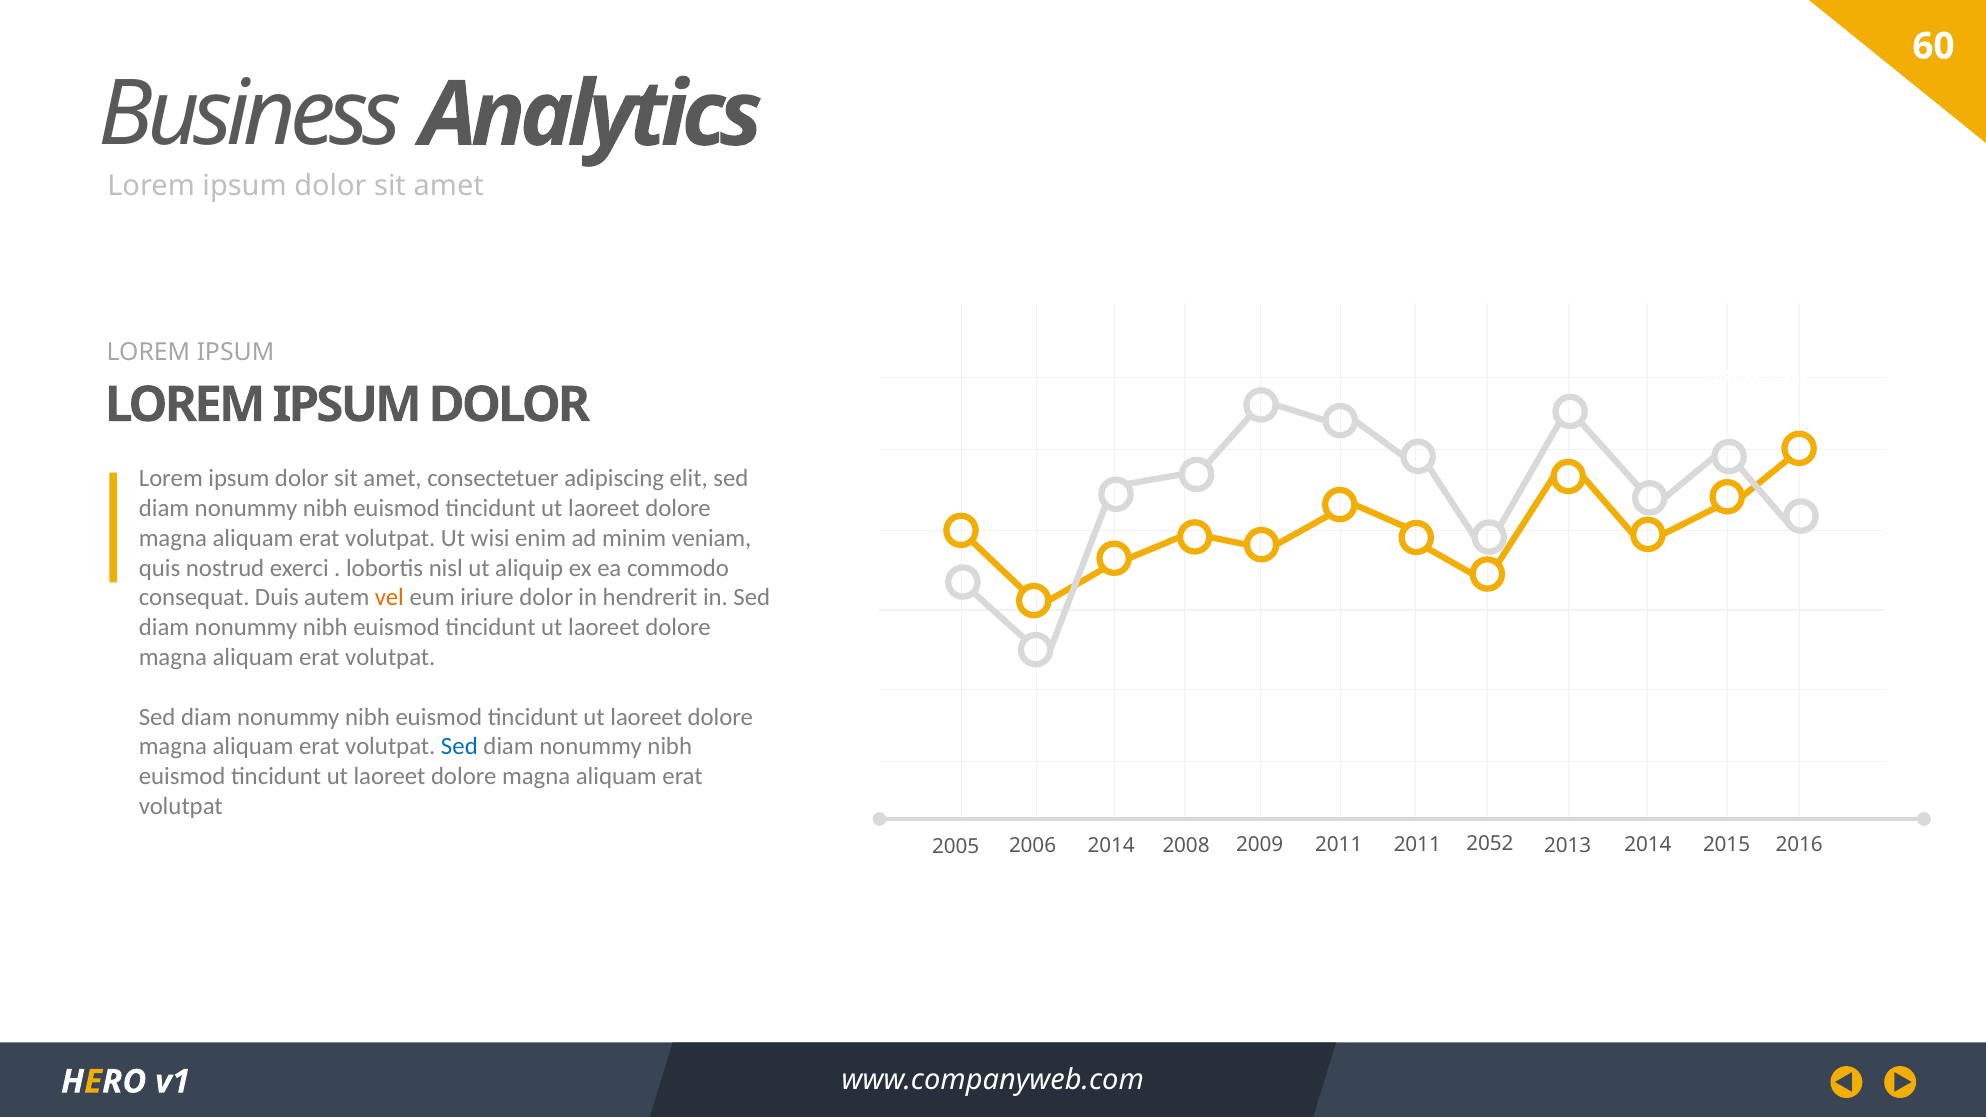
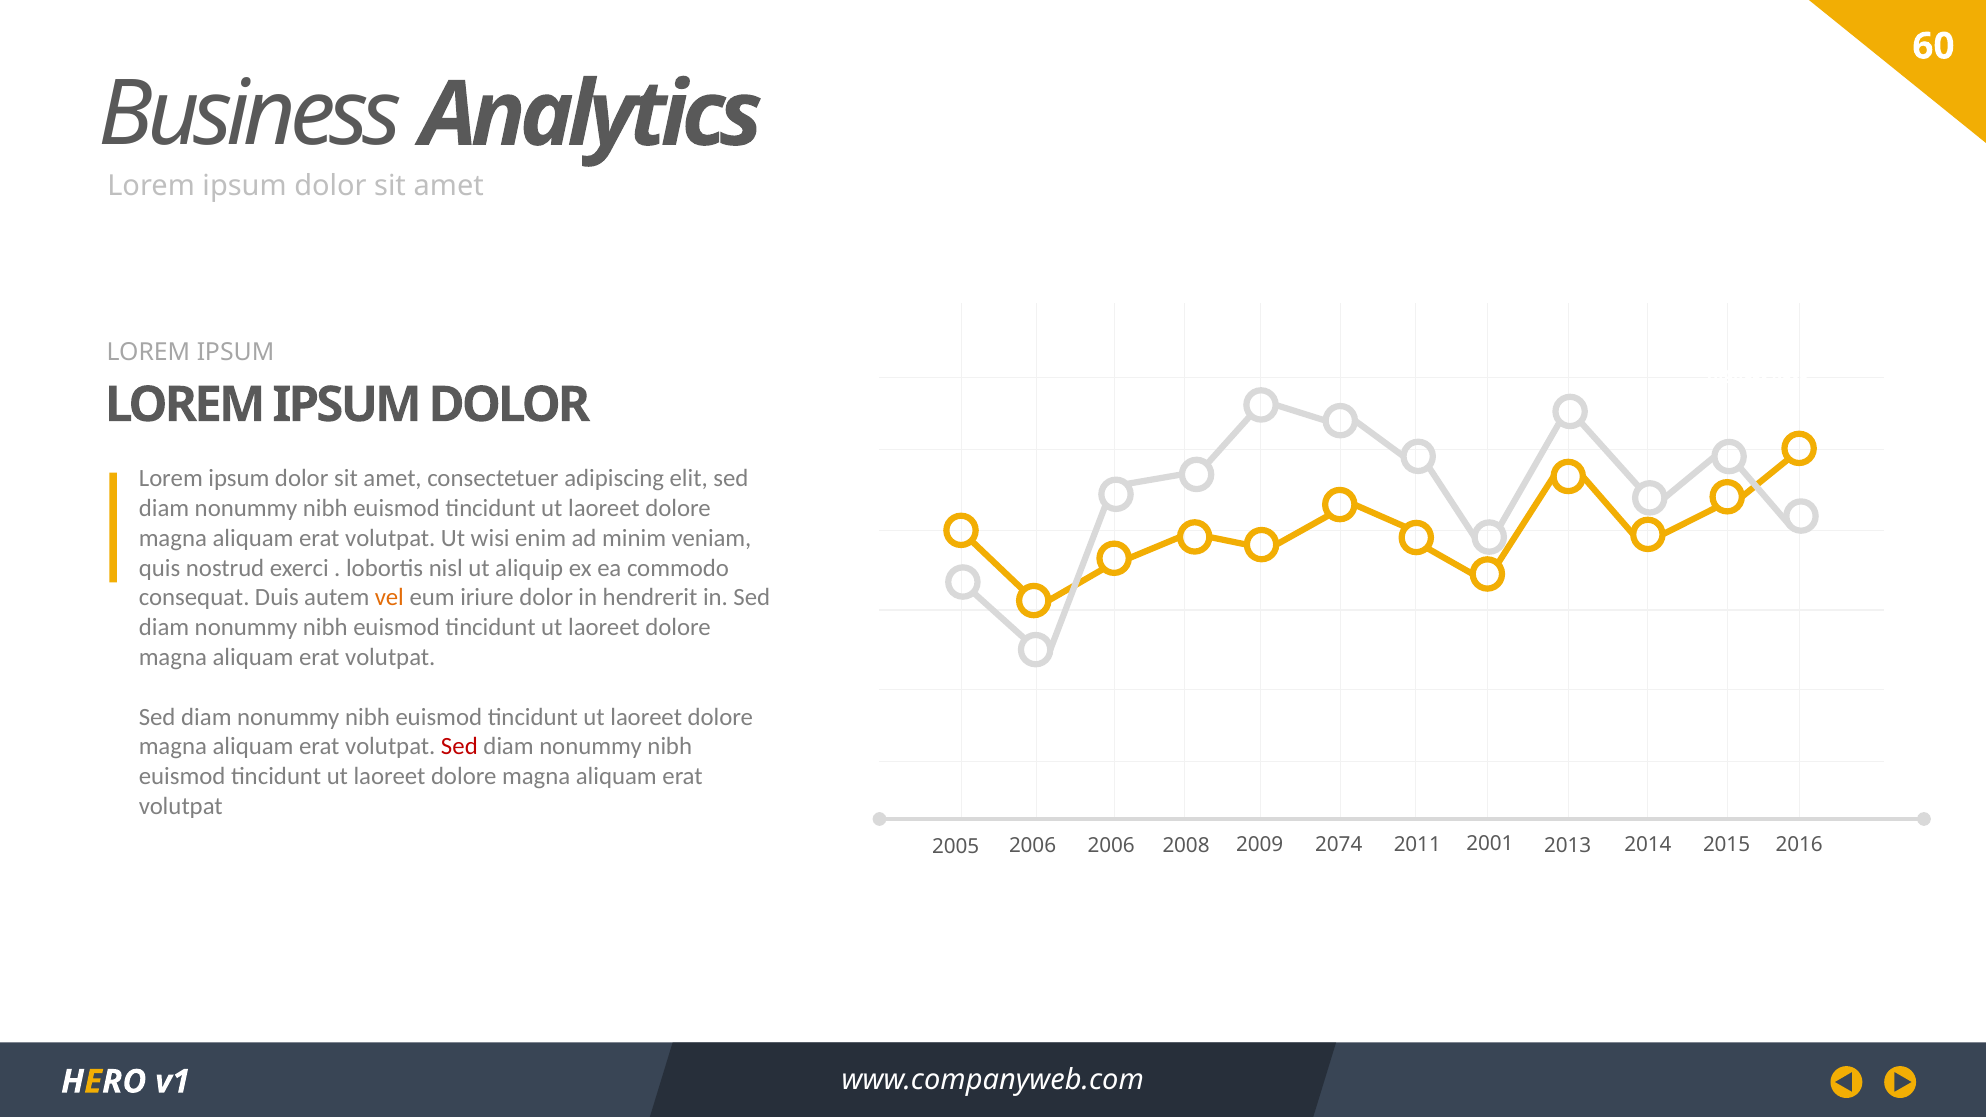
Sed at (459, 747) colour: blue -> red
2052: 2052 -> 2001
2011 at (1339, 844): 2011 -> 2074
2014 at (1111, 846): 2014 -> 2006
